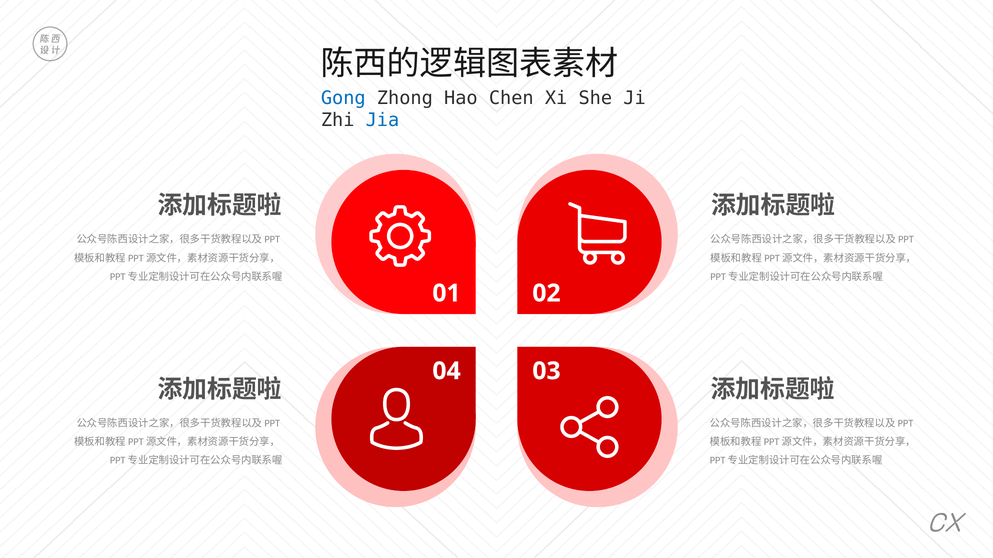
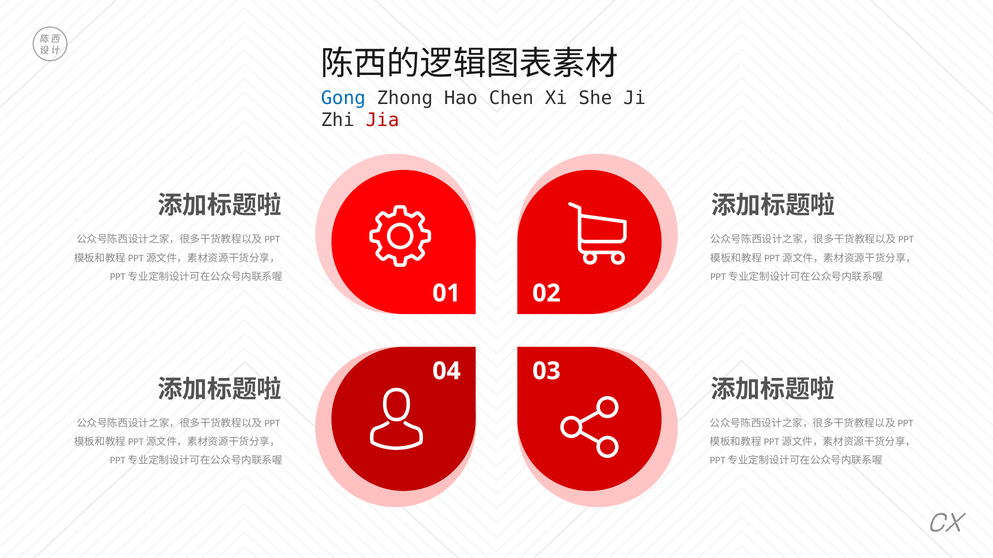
Jia colour: blue -> red
